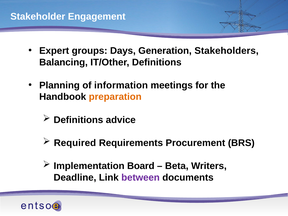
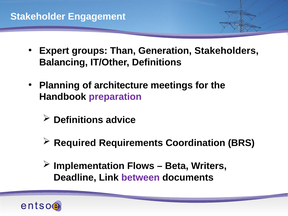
Days: Days -> Than
information: information -> architecture
preparation colour: orange -> purple
Procurement: Procurement -> Coordination
Board: Board -> Flows
